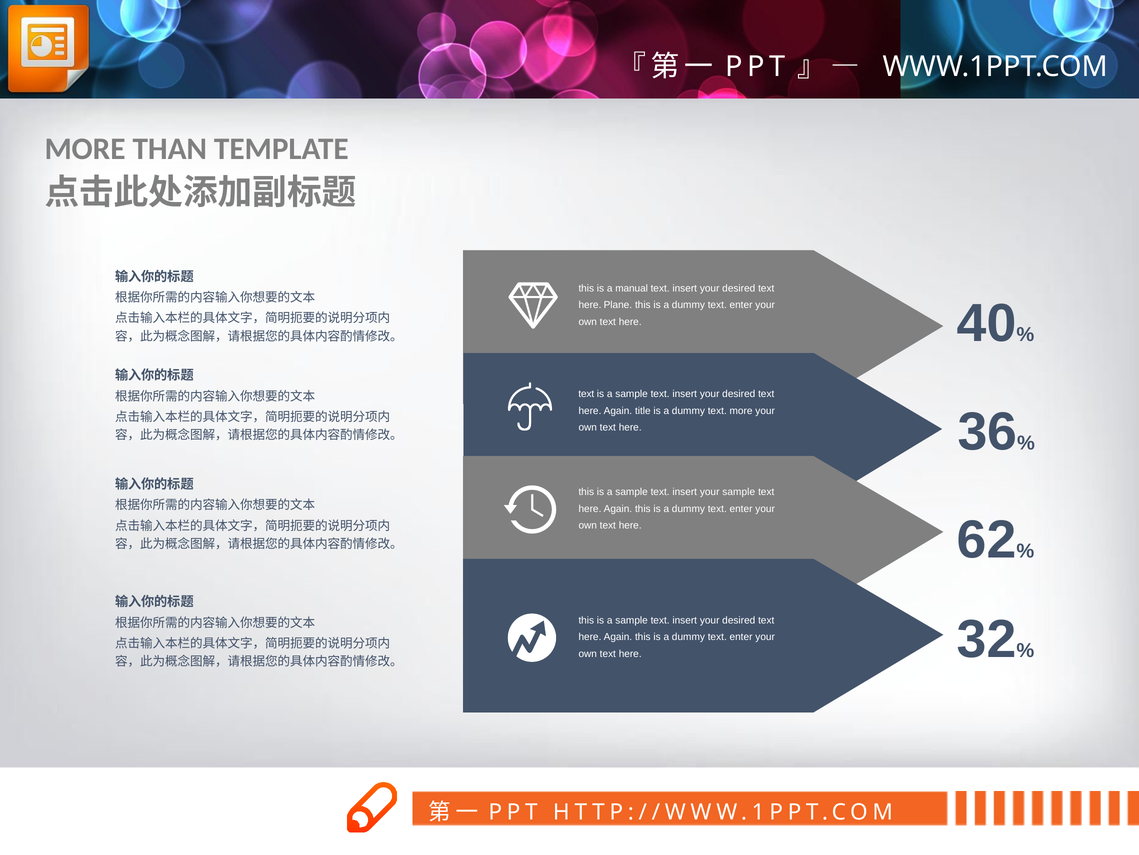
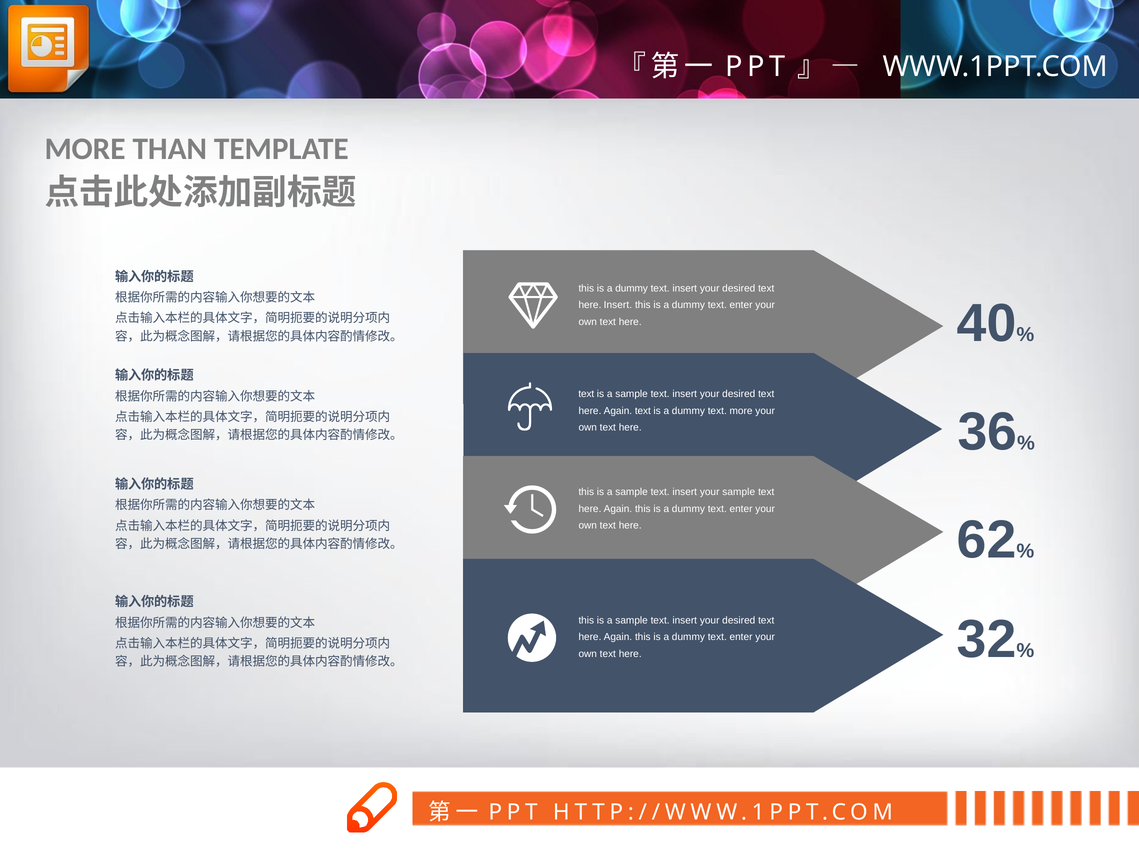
manual at (632, 288): manual -> dummy
here Plane: Plane -> Insert
Again title: title -> text
